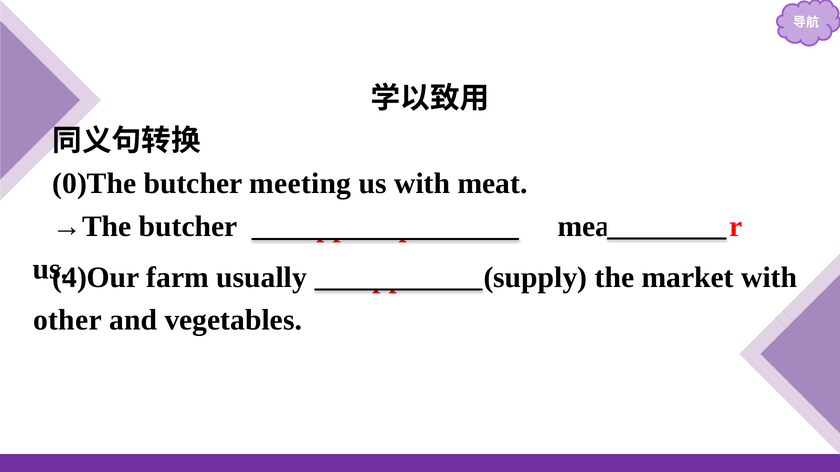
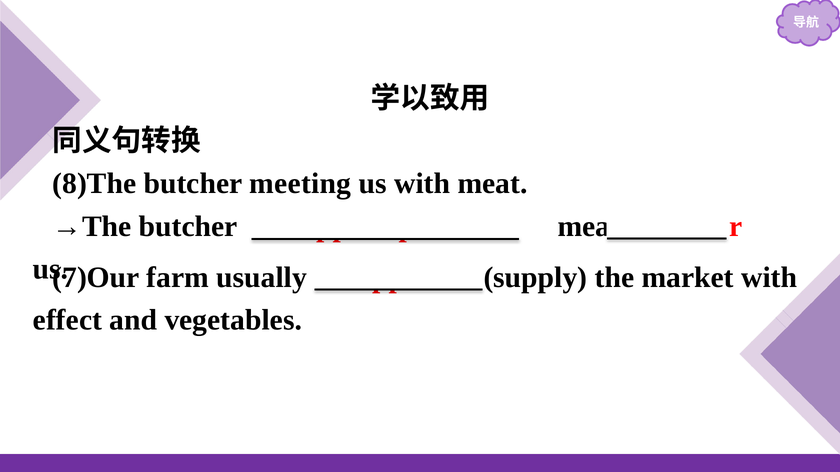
0)The: 0)The -> 8)The
4)Our: 4)Our -> 7)Our
other: other -> effect
